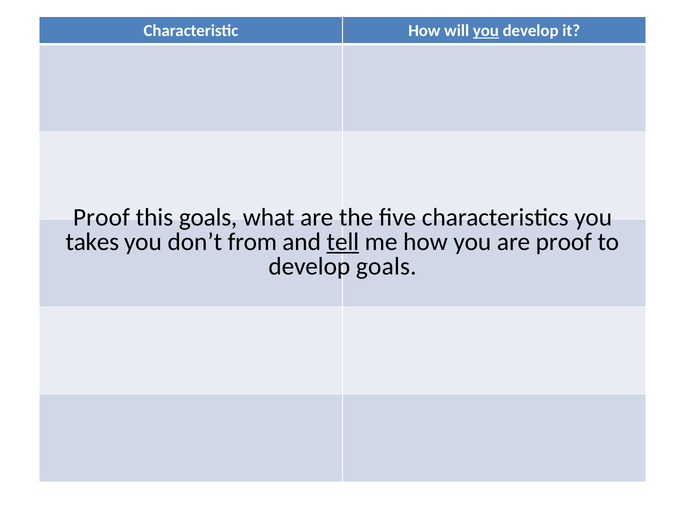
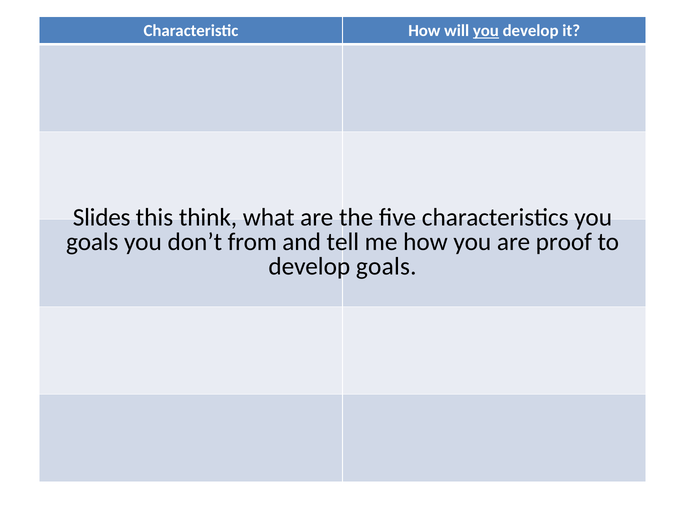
Proof at (101, 217): Proof -> Slides
this goals: goals -> think
takes at (92, 242): takes -> goals
tell underline: present -> none
